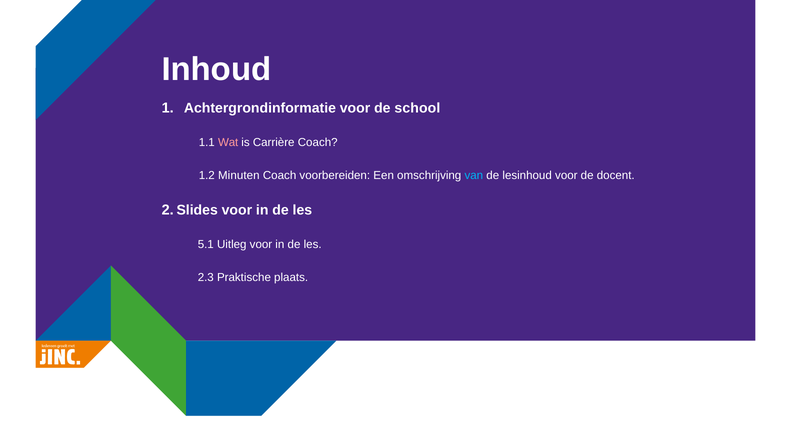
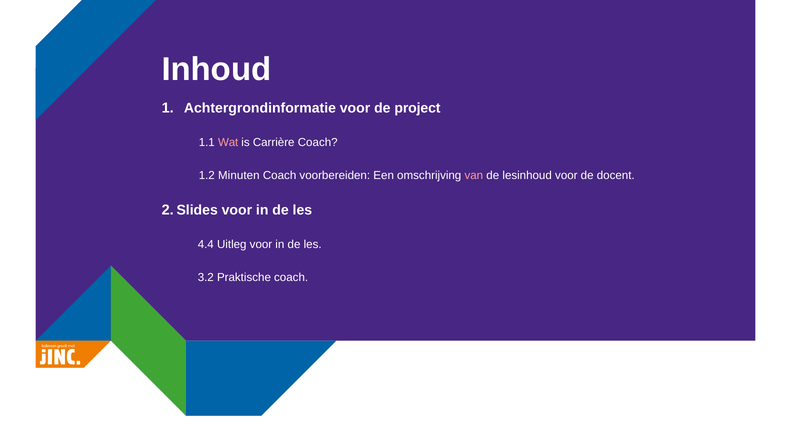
school: school -> project
van colour: light blue -> pink
5.1: 5.1 -> 4.4
2.3: 2.3 -> 3.2
Praktische plaats: plaats -> coach
